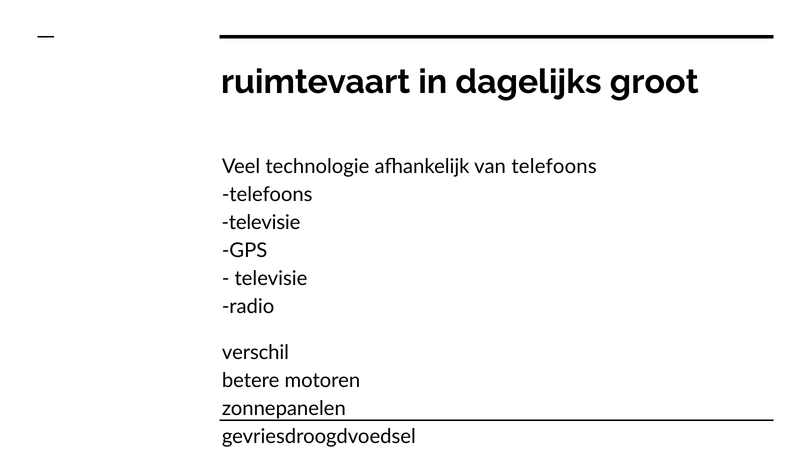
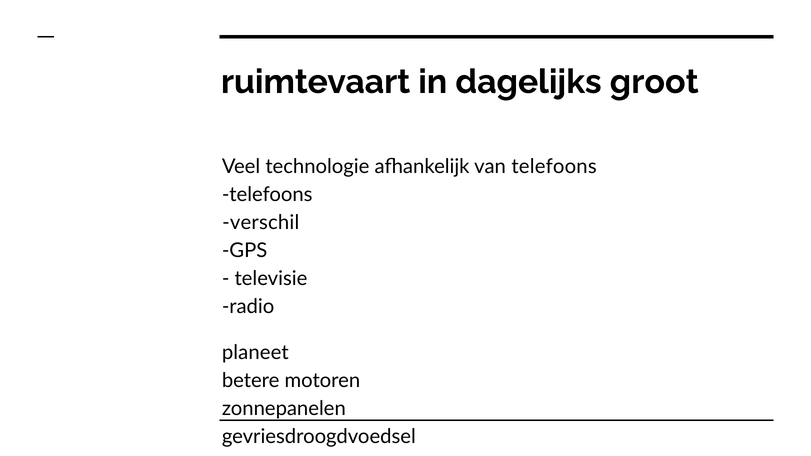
televisie at (261, 223): televisie -> verschil
verschil: verschil -> planeet
